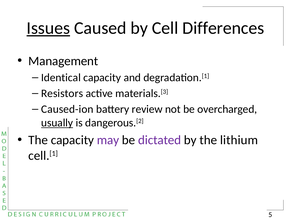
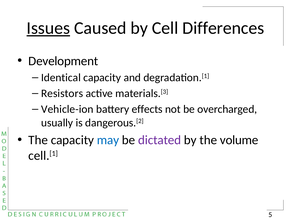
Management: Management -> Development
Caused-ion: Caused-ion -> Vehicle-ion
review: review -> effects
usually underline: present -> none
may colour: purple -> blue
lithium: lithium -> volume
